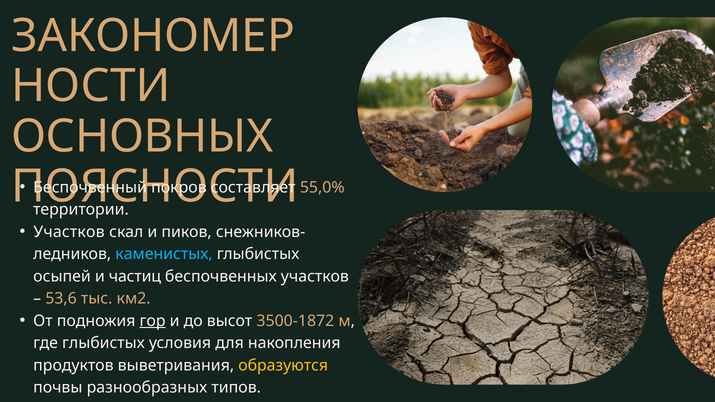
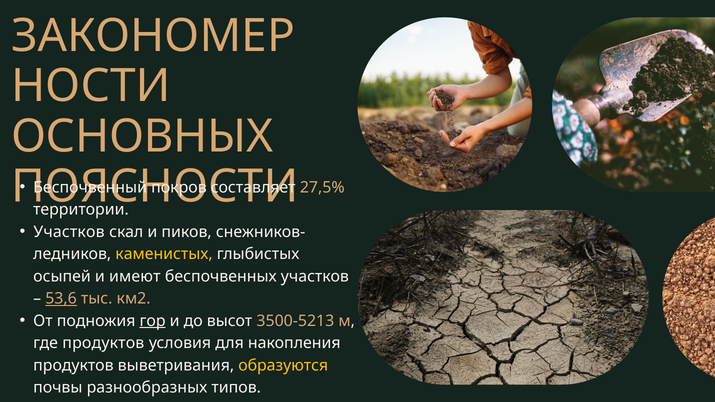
55,0%: 55,0% -> 27,5%
каменистых colour: light blue -> yellow
частиц: частиц -> имеют
53,6 underline: none -> present
3500-1872: 3500-1872 -> 3500-5213
где глыбистых: глыбистых -> продуктов
